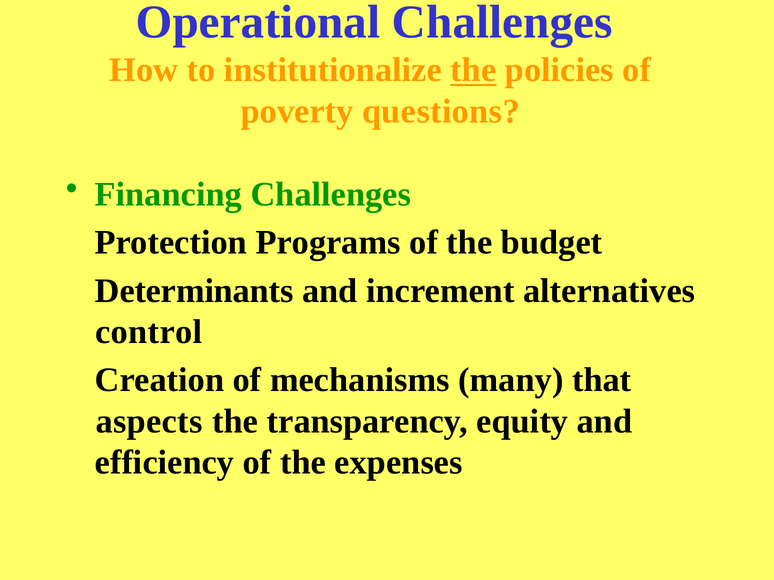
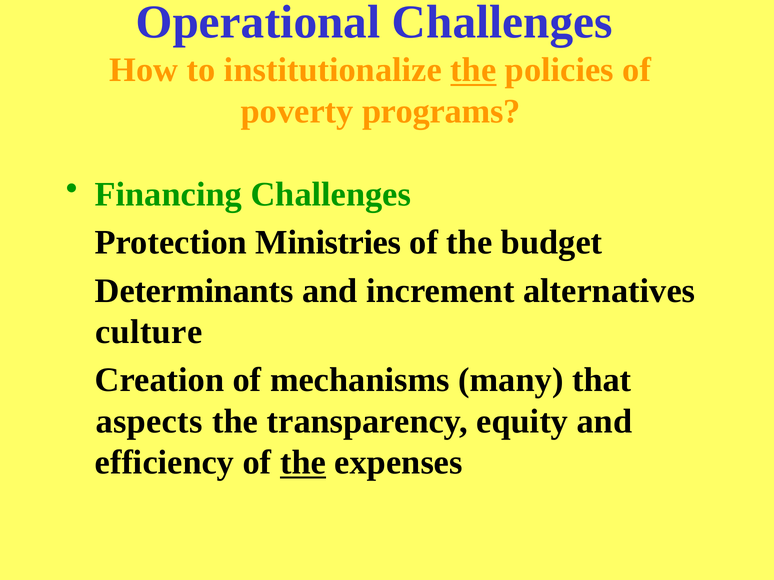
questions: questions -> programs
Programs: Programs -> Ministries
control: control -> culture
the at (303, 463) underline: none -> present
